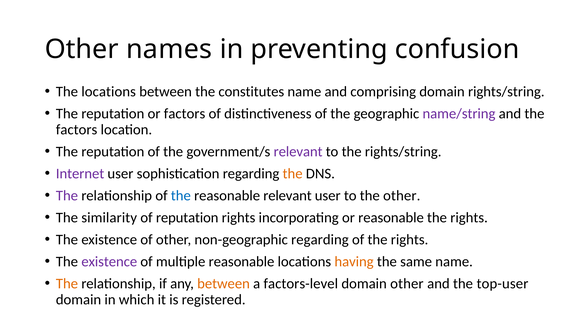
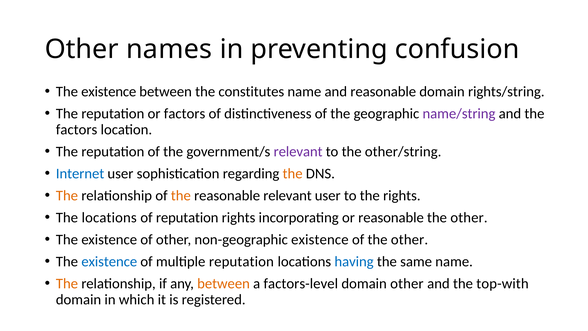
locations at (109, 92): locations -> existence
and comprising: comprising -> reasonable
the rights/string: rights/string -> other/string
Internet colour: purple -> blue
The at (67, 195) colour: purple -> orange
the at (181, 195) colour: blue -> orange
the other: other -> rights
The similarity: similarity -> locations
rights at (469, 217): rights -> other
non-geographic regarding: regarding -> existence
of the rights: rights -> other
existence at (109, 261) colour: purple -> blue
multiple reasonable: reasonable -> reputation
having colour: orange -> blue
top-user: top-user -> top-with
